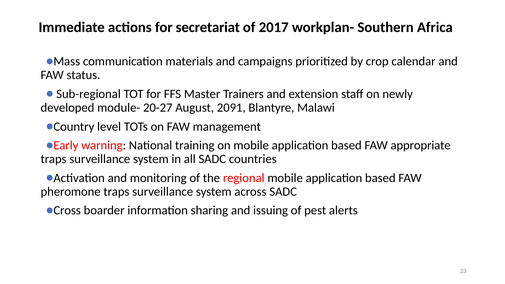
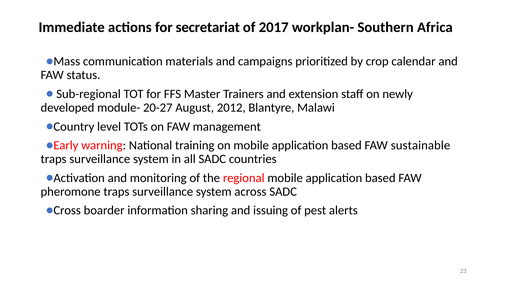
2091: 2091 -> 2012
appropriate: appropriate -> sustainable
